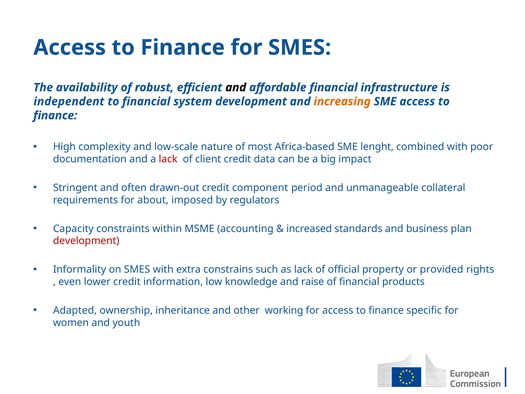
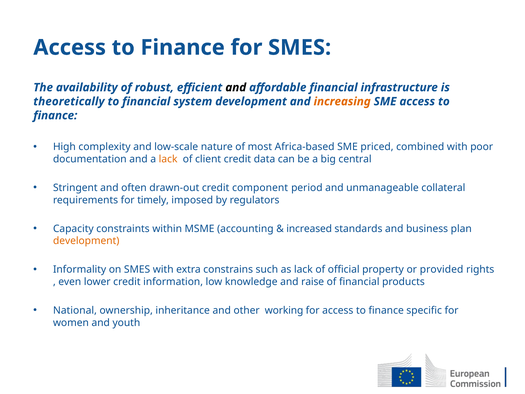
independent: independent -> theoretically
lenght: lenght -> priced
lack at (168, 159) colour: red -> orange
impact: impact -> central
about: about -> timely
development at (86, 241) colour: red -> orange
Adapted: Adapted -> National
